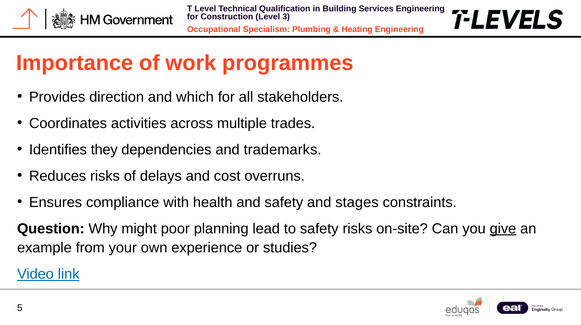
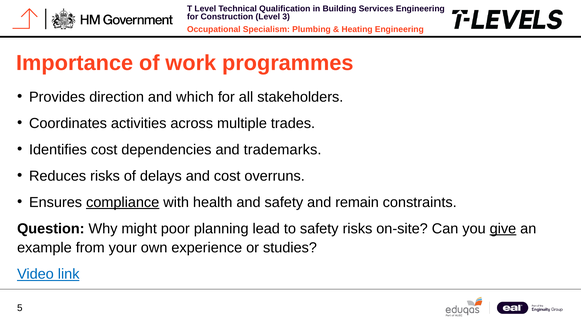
Identifies they: they -> cost
compliance underline: none -> present
stages: stages -> remain
